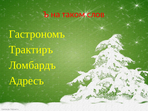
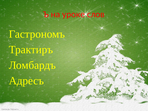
таком: таком -> уроке
